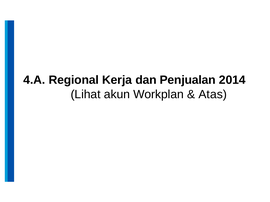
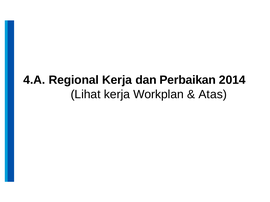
Penjualan: Penjualan -> Perbaikan
Lihat akun: akun -> kerja
